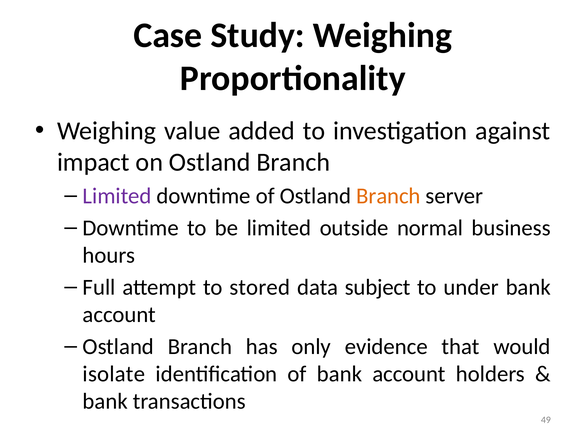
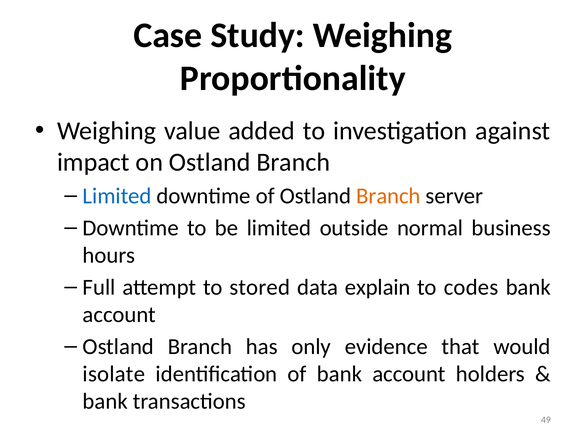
Limited at (117, 196) colour: purple -> blue
subject: subject -> explain
under: under -> codes
